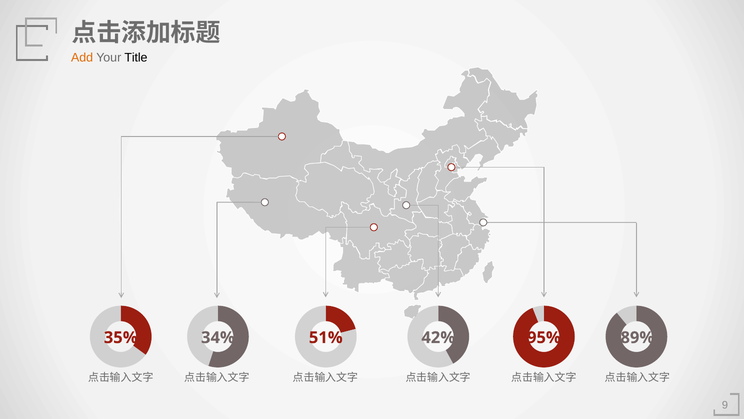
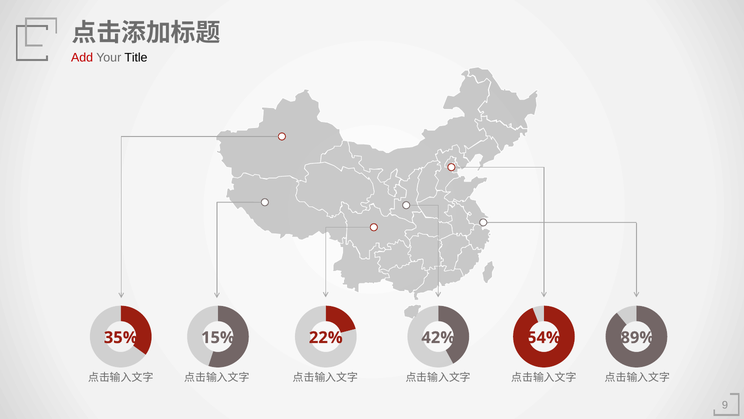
Add colour: orange -> red
34%: 34% -> 15%
51%: 51% -> 22%
95%: 95% -> 54%
